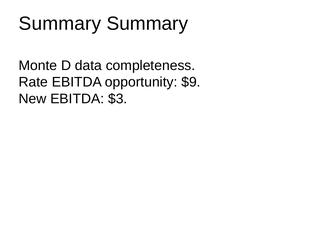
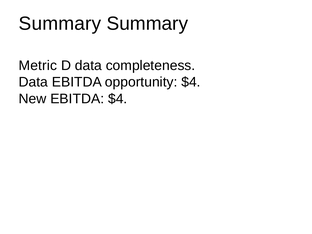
Monte: Monte -> Metric
Rate at (33, 82): Rate -> Data
opportunity $9: $9 -> $4
EBITDA $3: $3 -> $4
